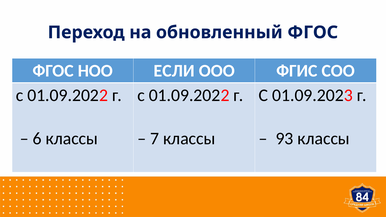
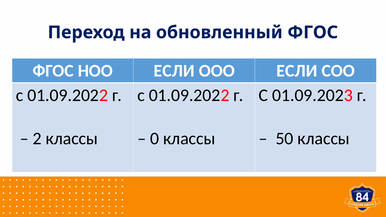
ООО ФГИС: ФГИС -> ЕСЛИ
6: 6 -> 2
7: 7 -> 0
93: 93 -> 50
